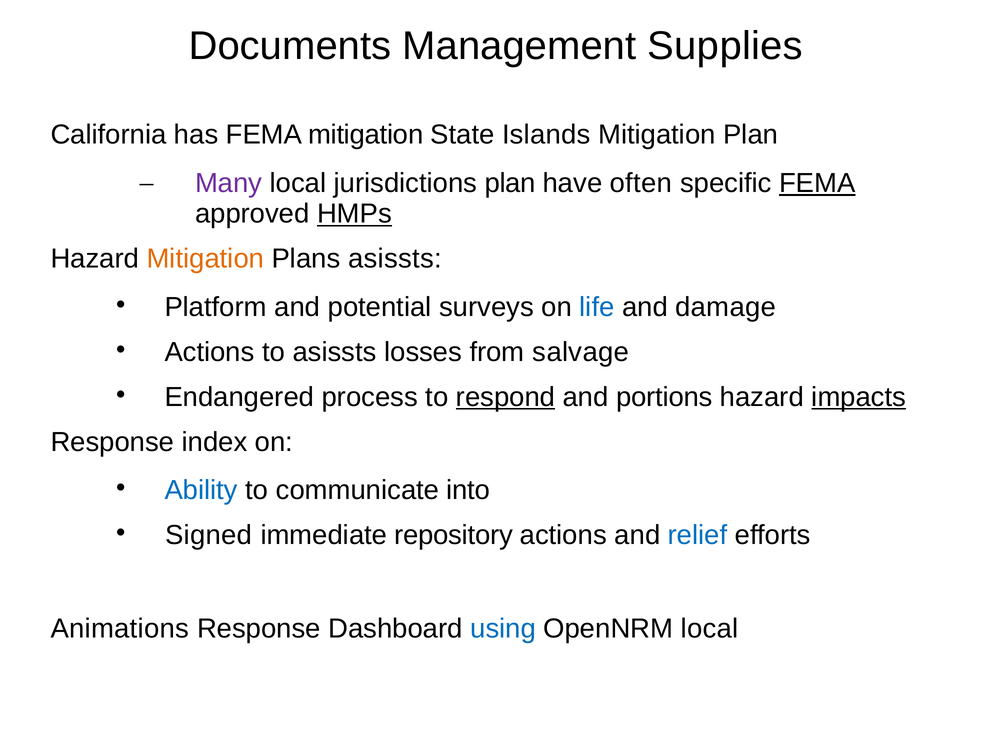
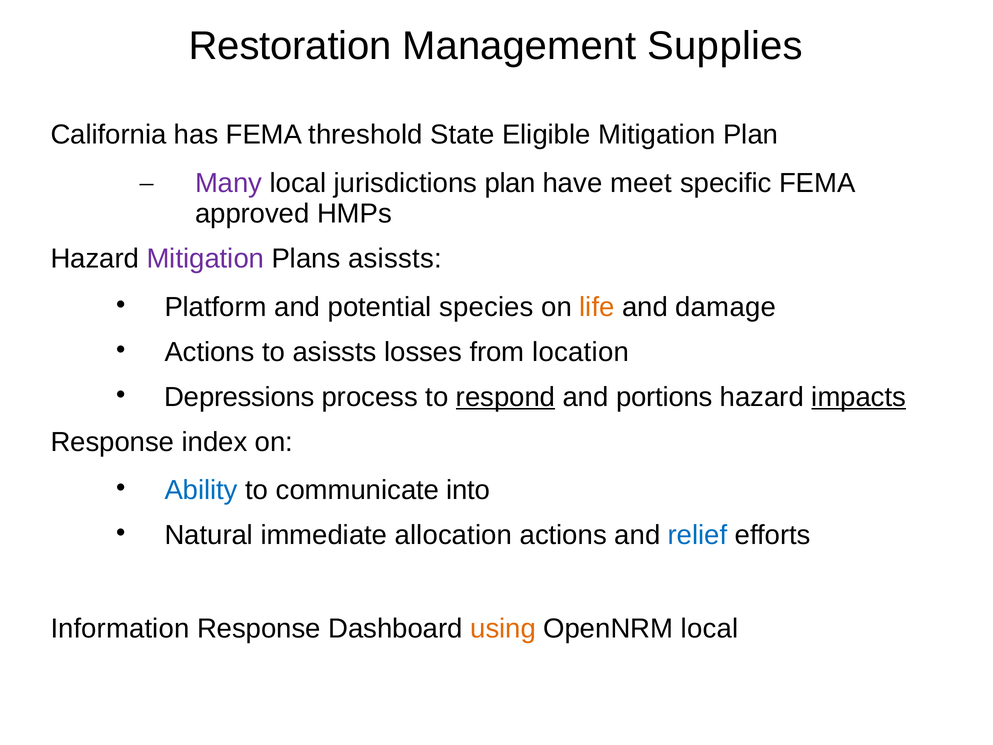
Documents: Documents -> Restoration
FEMA mitigation: mitigation -> threshold
Islands: Islands -> Eligible
often: often -> meet
FEMA at (817, 183) underline: present -> none
HMPs underline: present -> none
Mitigation at (205, 259) colour: orange -> purple
surveys: surveys -> species
life colour: blue -> orange
salvage: salvage -> location
Endangered: Endangered -> Depressions
Signed: Signed -> Natural
repository: repository -> allocation
Animations: Animations -> Information
using colour: blue -> orange
